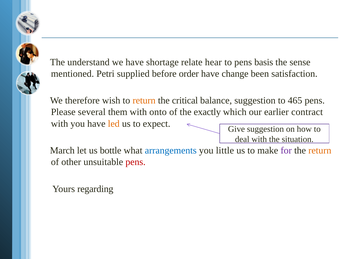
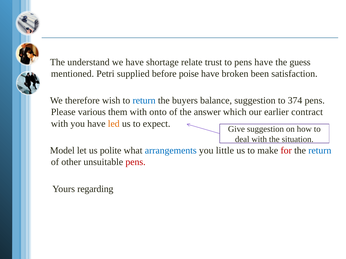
hear: hear -> trust
pens basis: basis -> have
sense: sense -> guess
order: order -> poise
change: change -> broken
return at (144, 101) colour: orange -> blue
critical: critical -> buyers
465: 465 -> 374
several: several -> various
exactly: exactly -> answer
March: March -> Model
bottle: bottle -> polite
for colour: purple -> red
return at (320, 151) colour: orange -> blue
